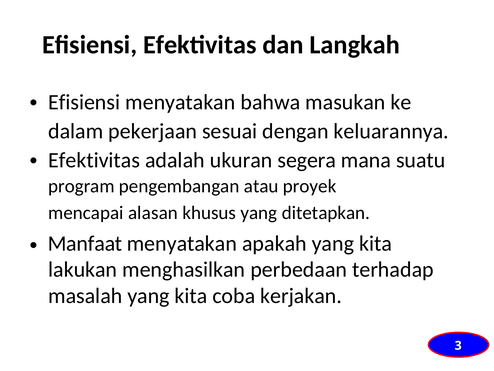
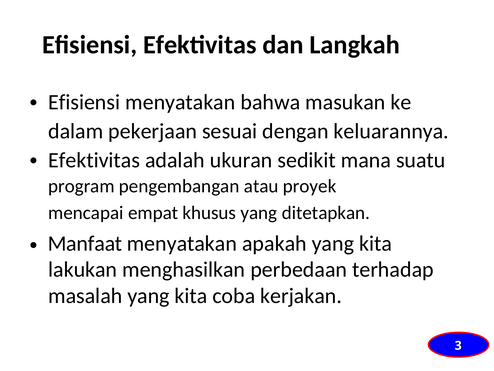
segera: segera -> sedikit
alasan: alasan -> empat
